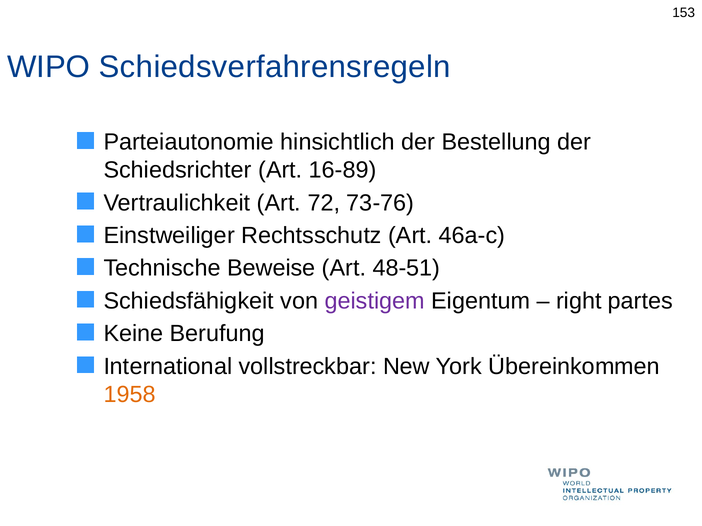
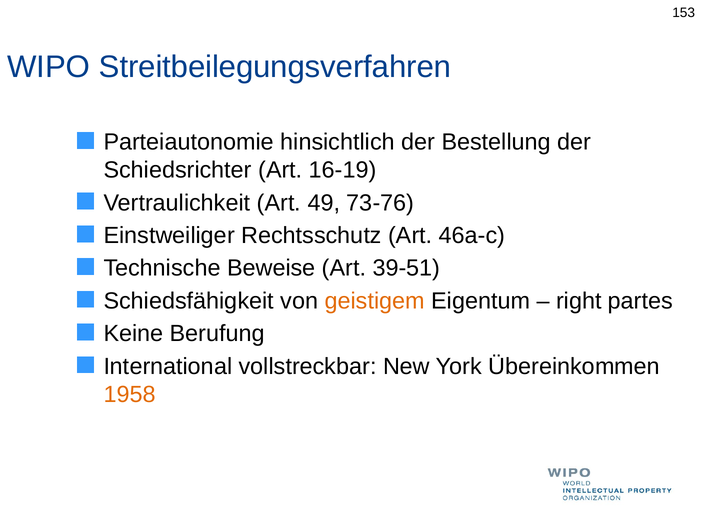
Schiedsverfahrensregeln: Schiedsverfahrensregeln -> Streitbeilegungsverfahren
16-89: 16-89 -> 16-19
72: 72 -> 49
48-51: 48-51 -> 39-51
geistigem colour: purple -> orange
